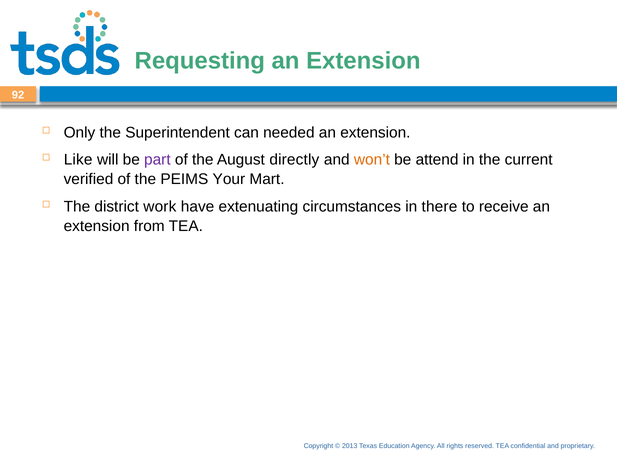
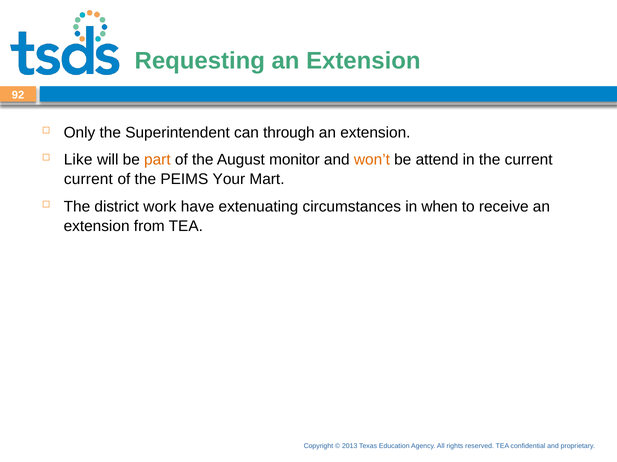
needed: needed -> through
part colour: purple -> orange
directly: directly -> monitor
verified at (88, 180): verified -> current
there: there -> when
